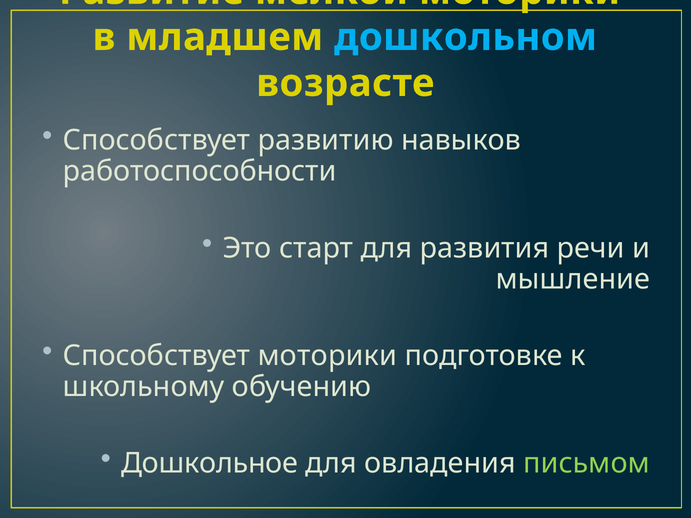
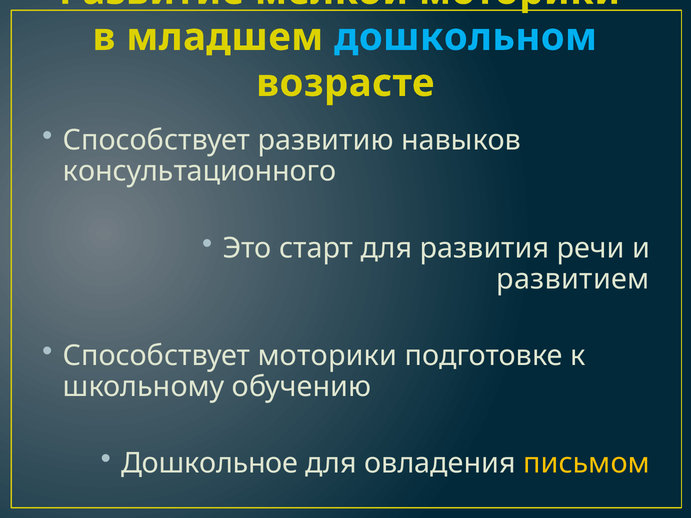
работоспособности: работоспособности -> консультационного
мышление: мышление -> развитием
письмом colour: light green -> yellow
